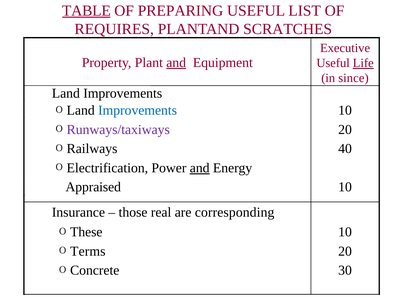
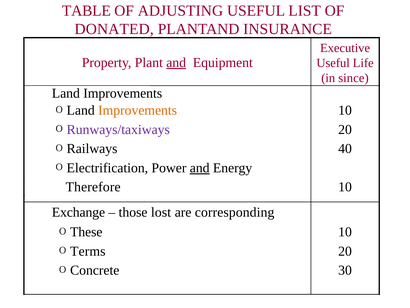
TABLE underline: present -> none
PREPARING: PREPARING -> ADJUSTING
REQUIRES: REQUIRES -> DONATED
SCRATCHES: SCRATCHES -> INSURANCE
Life underline: present -> none
Improvements at (138, 110) colour: blue -> orange
Appraised: Appraised -> Therefore
Insurance: Insurance -> Exchange
real: real -> lost
